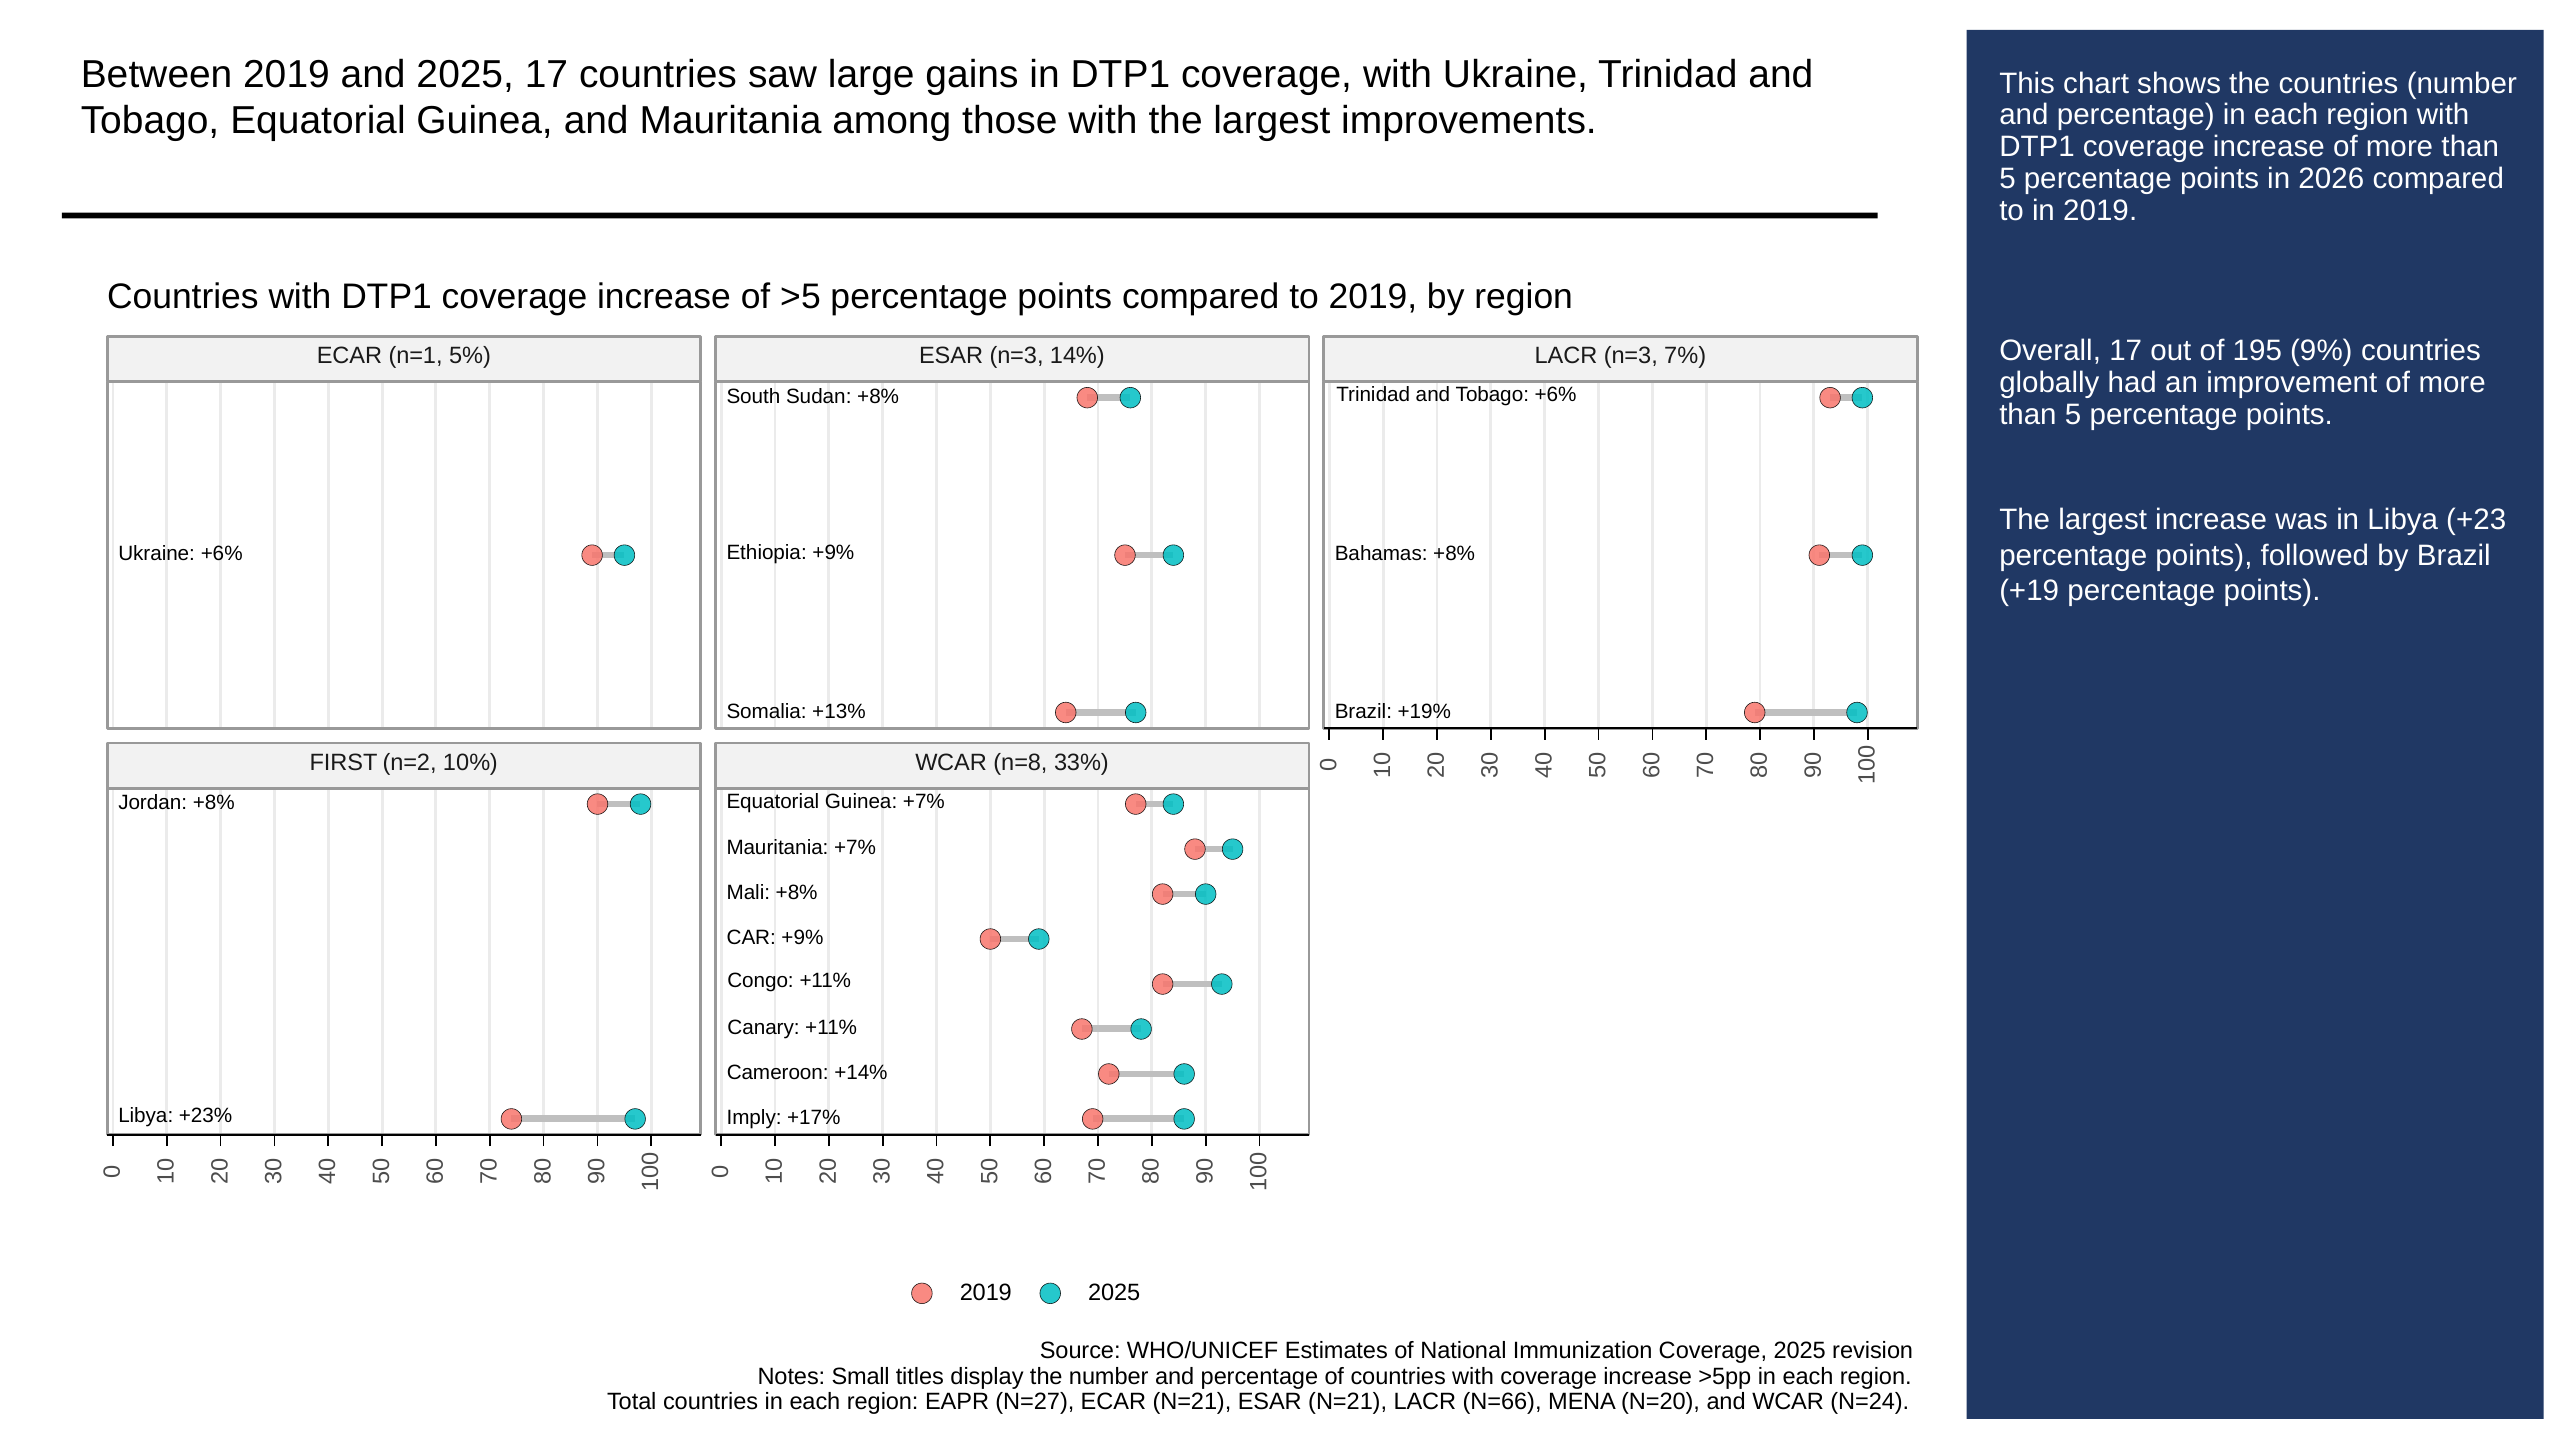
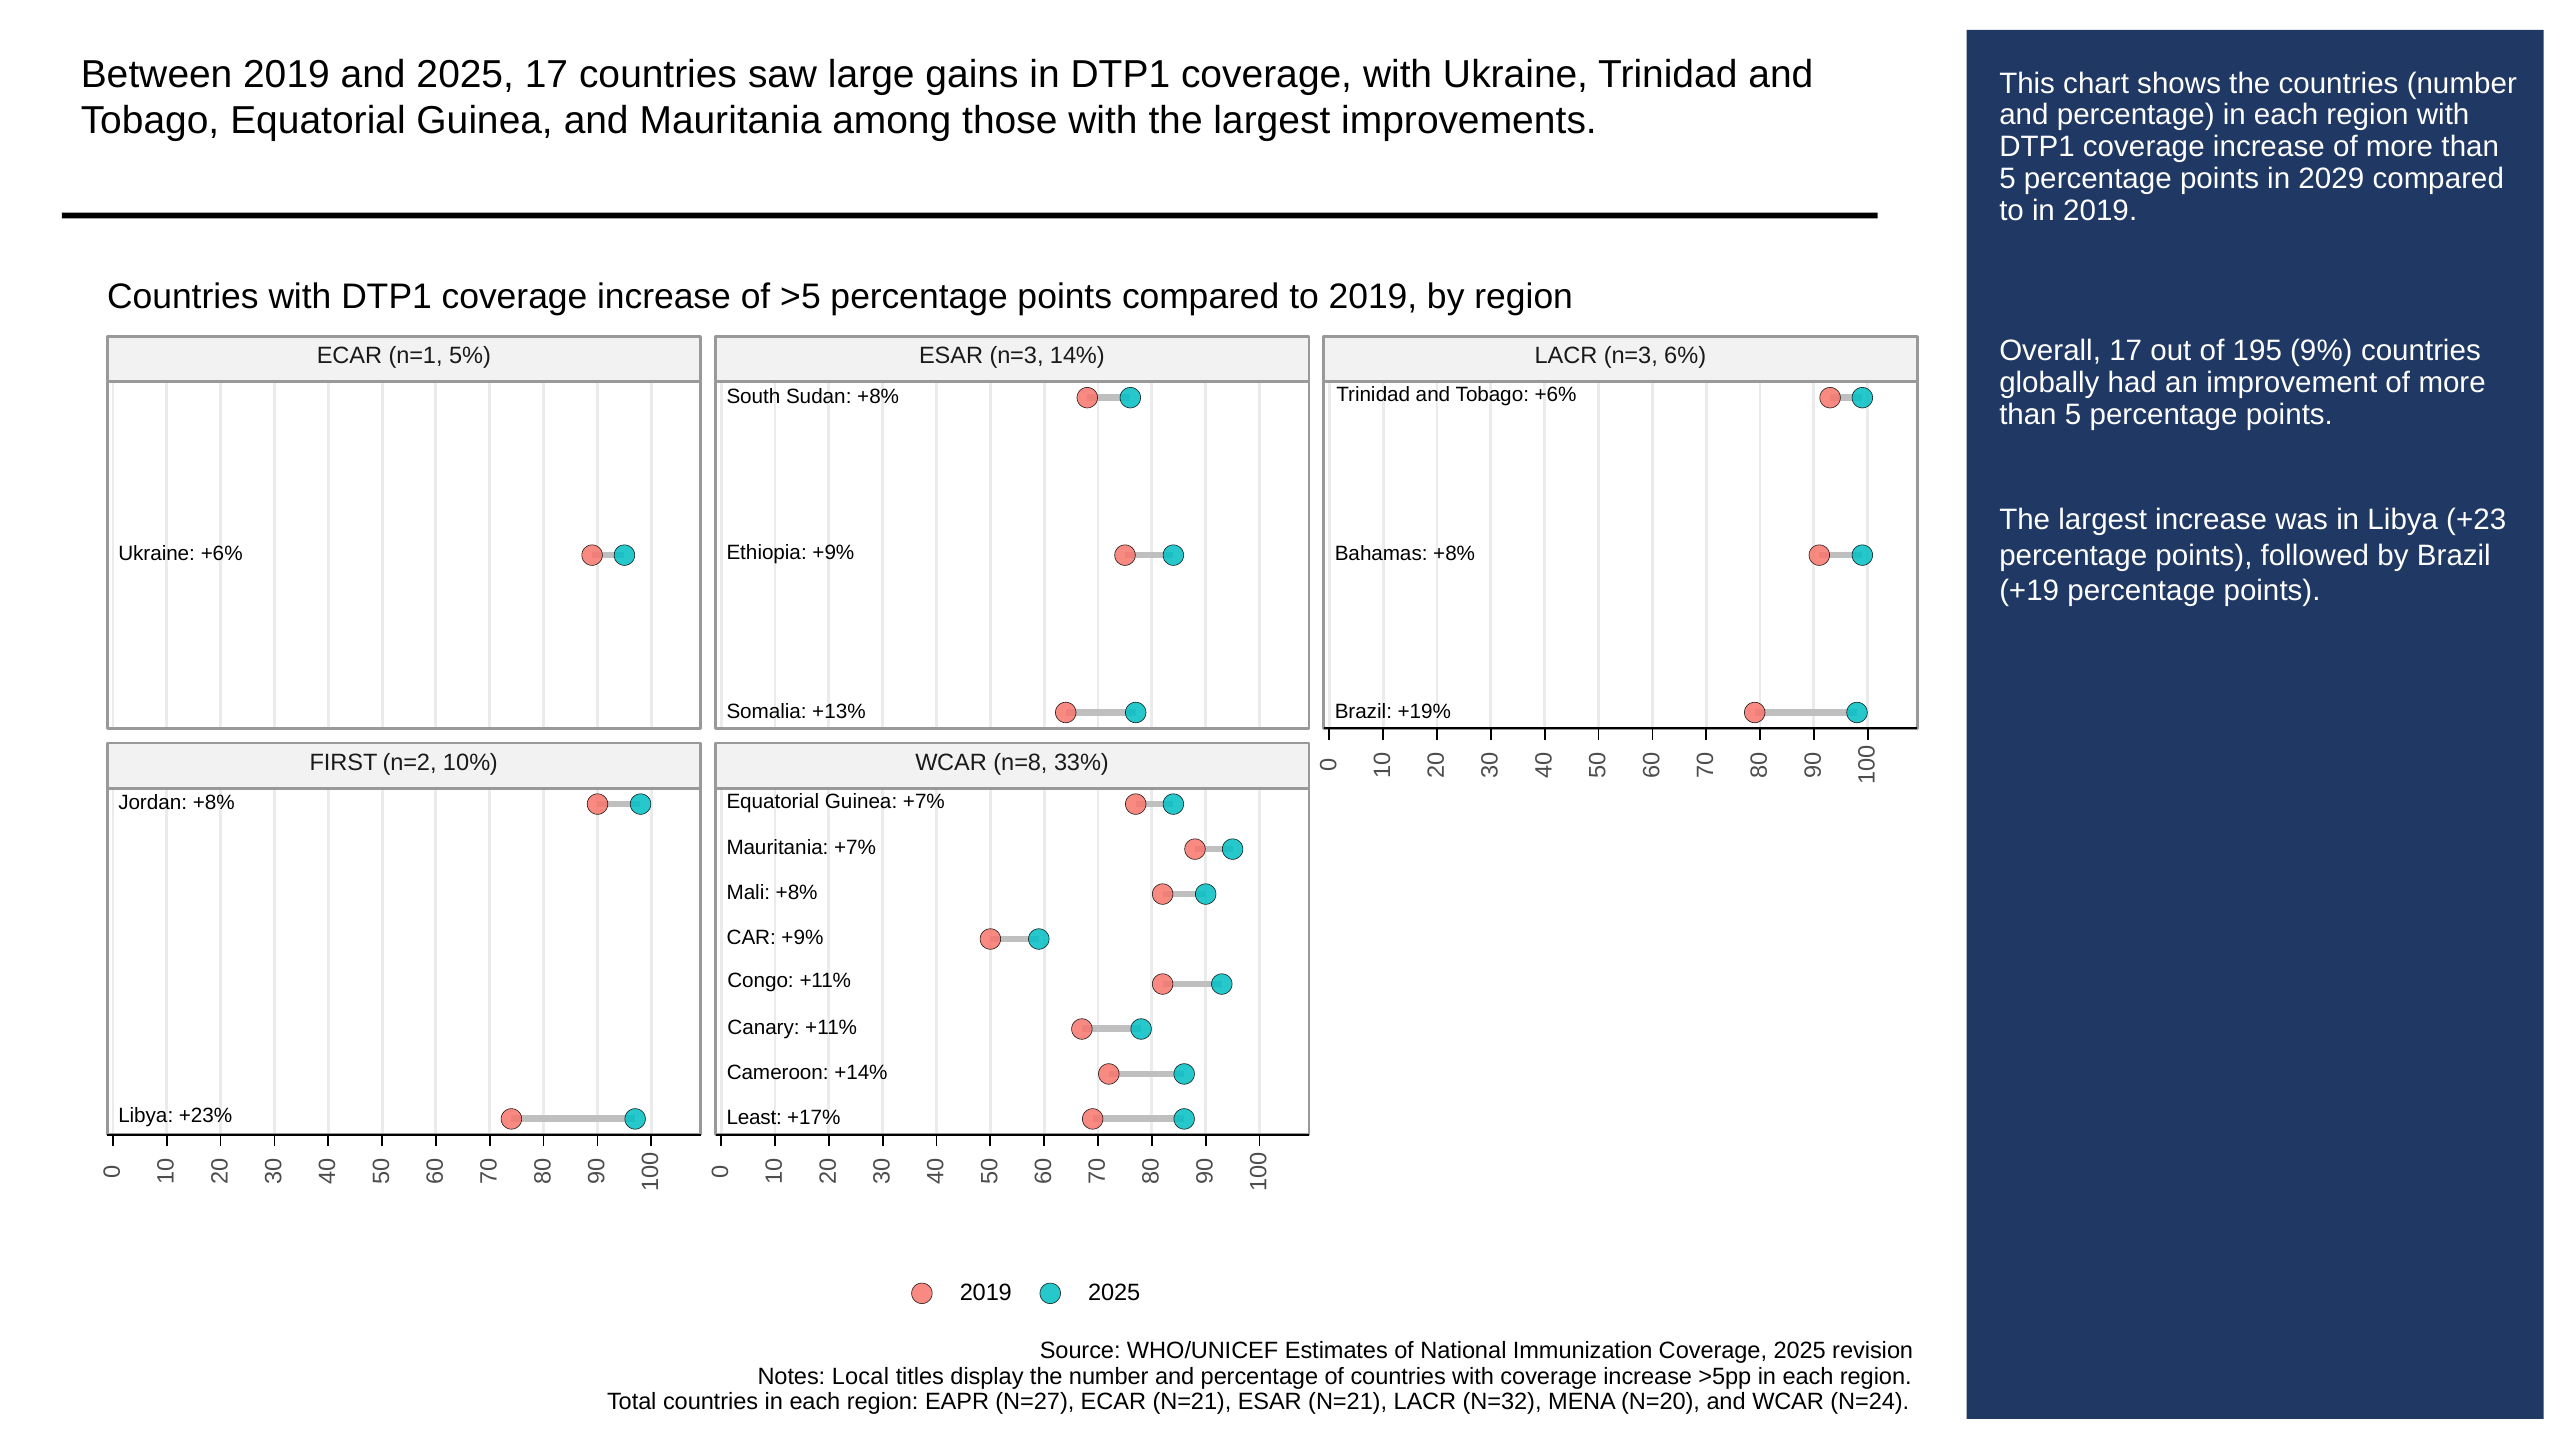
2026: 2026 -> 2029
7%: 7% -> 6%
Imply: Imply -> Least
Small: Small -> Local
N=66: N=66 -> N=32
